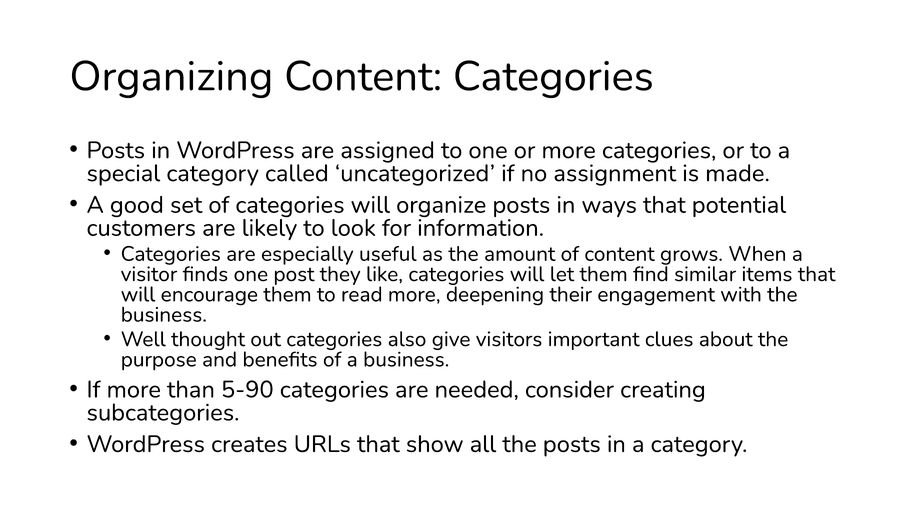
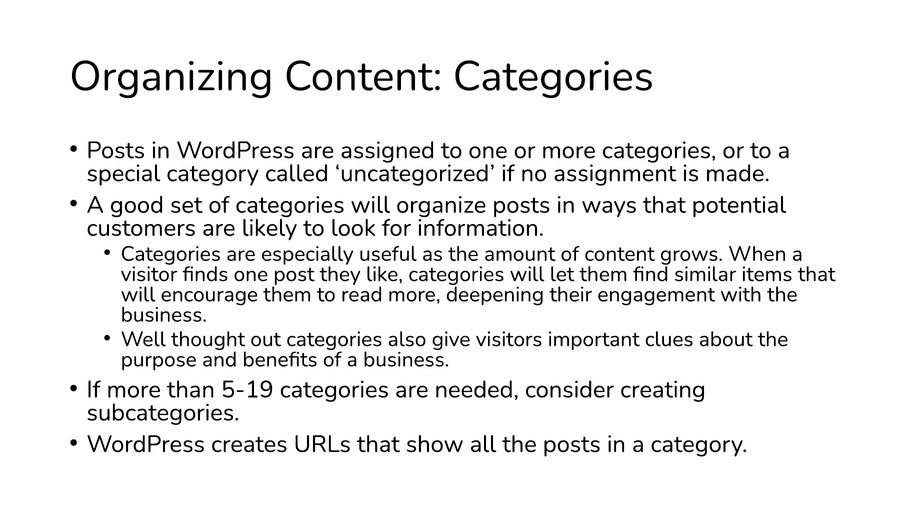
5-90: 5-90 -> 5-19
